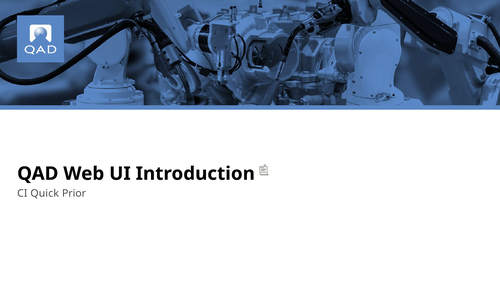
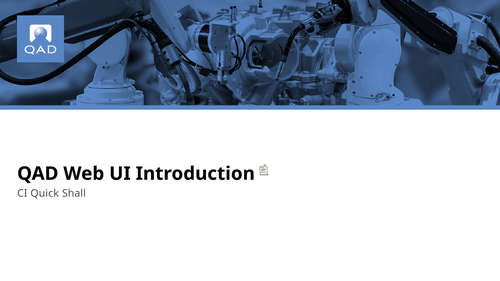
Prior: Prior -> Shall
